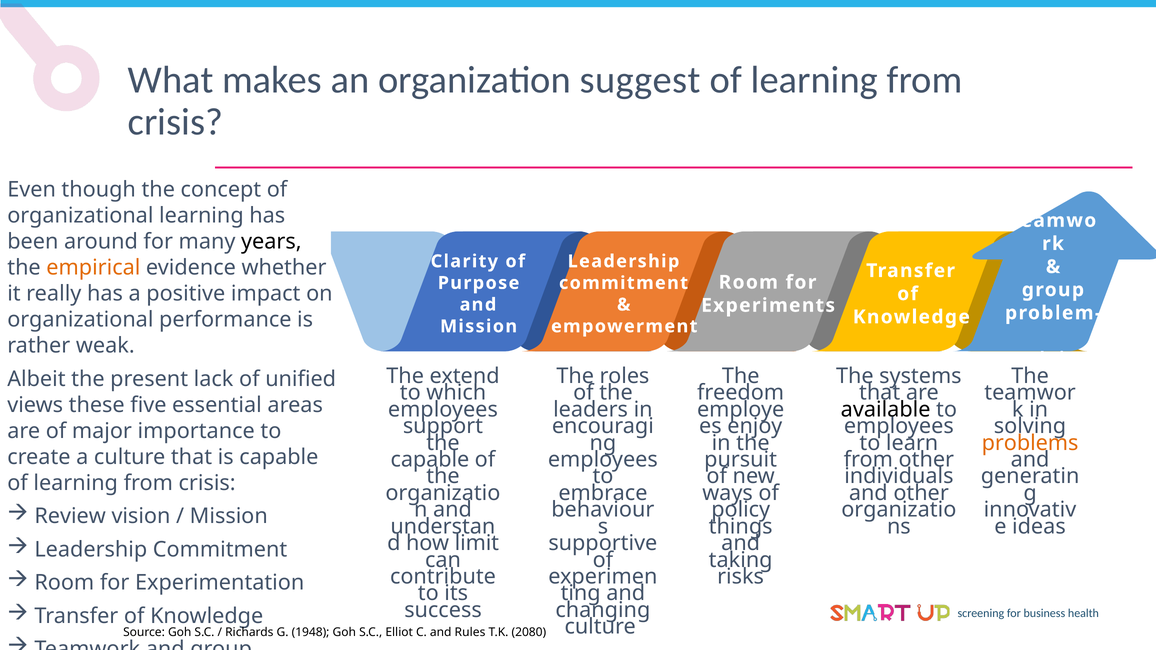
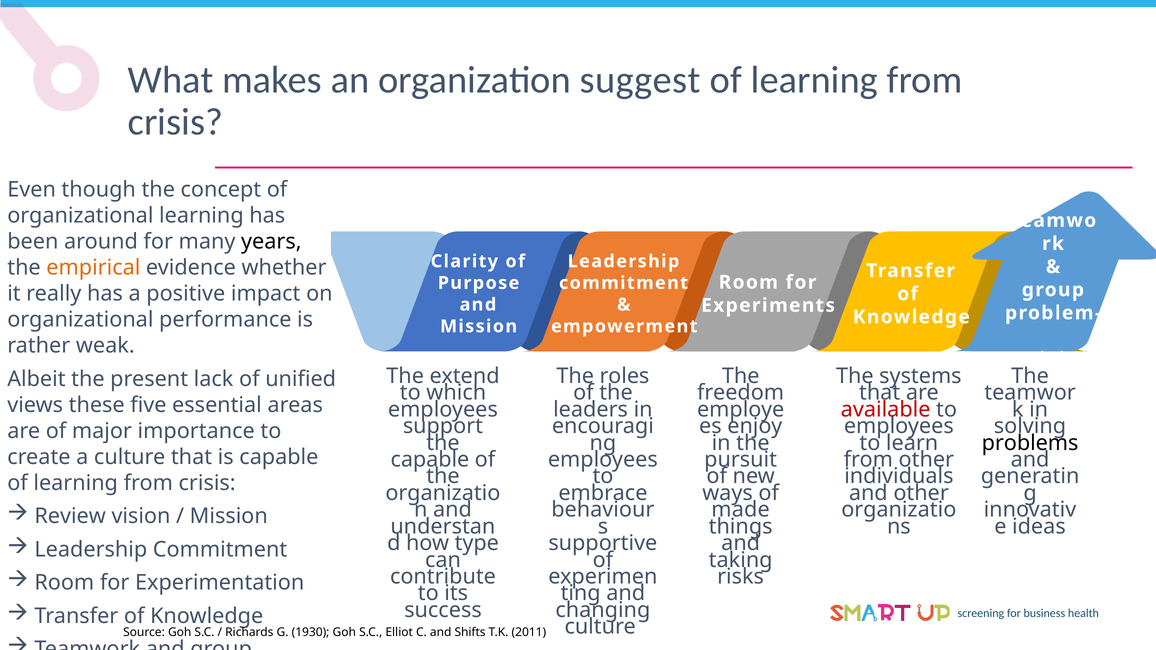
available colour: black -> red
problems colour: orange -> black
policy: policy -> made
limit: limit -> type
1948: 1948 -> 1930
Rules: Rules -> Shifts
2080: 2080 -> 2011
